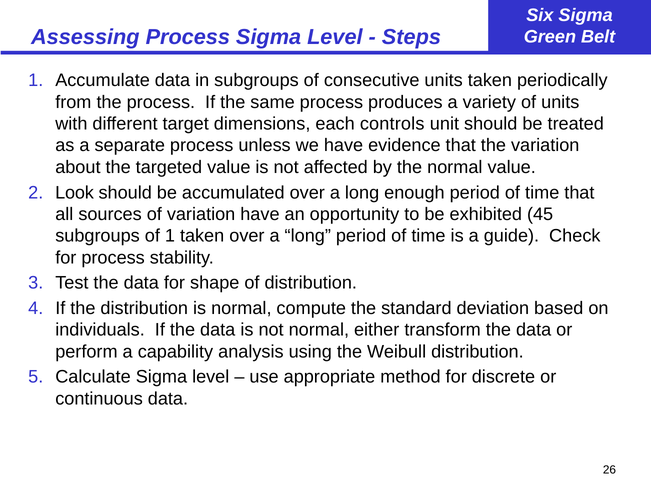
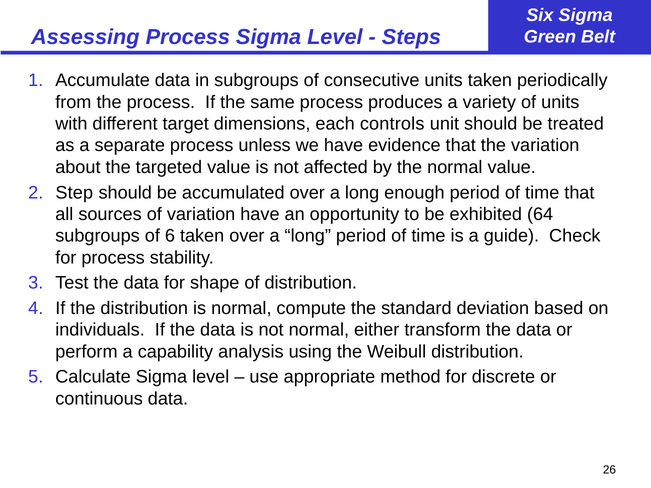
Look: Look -> Step
45: 45 -> 64
of 1: 1 -> 6
